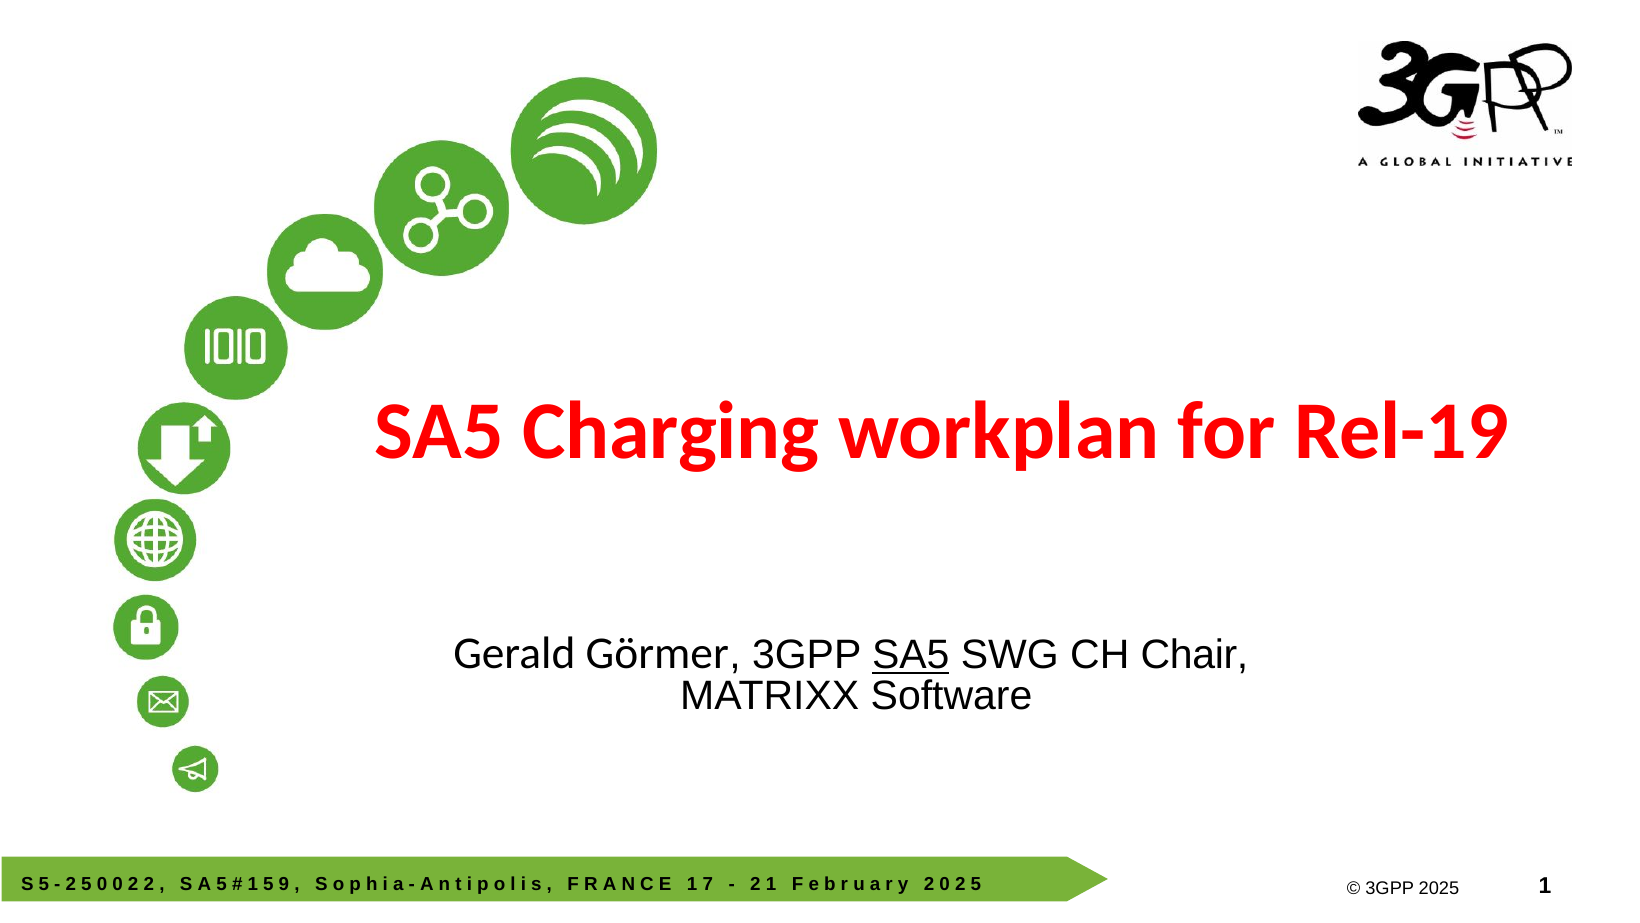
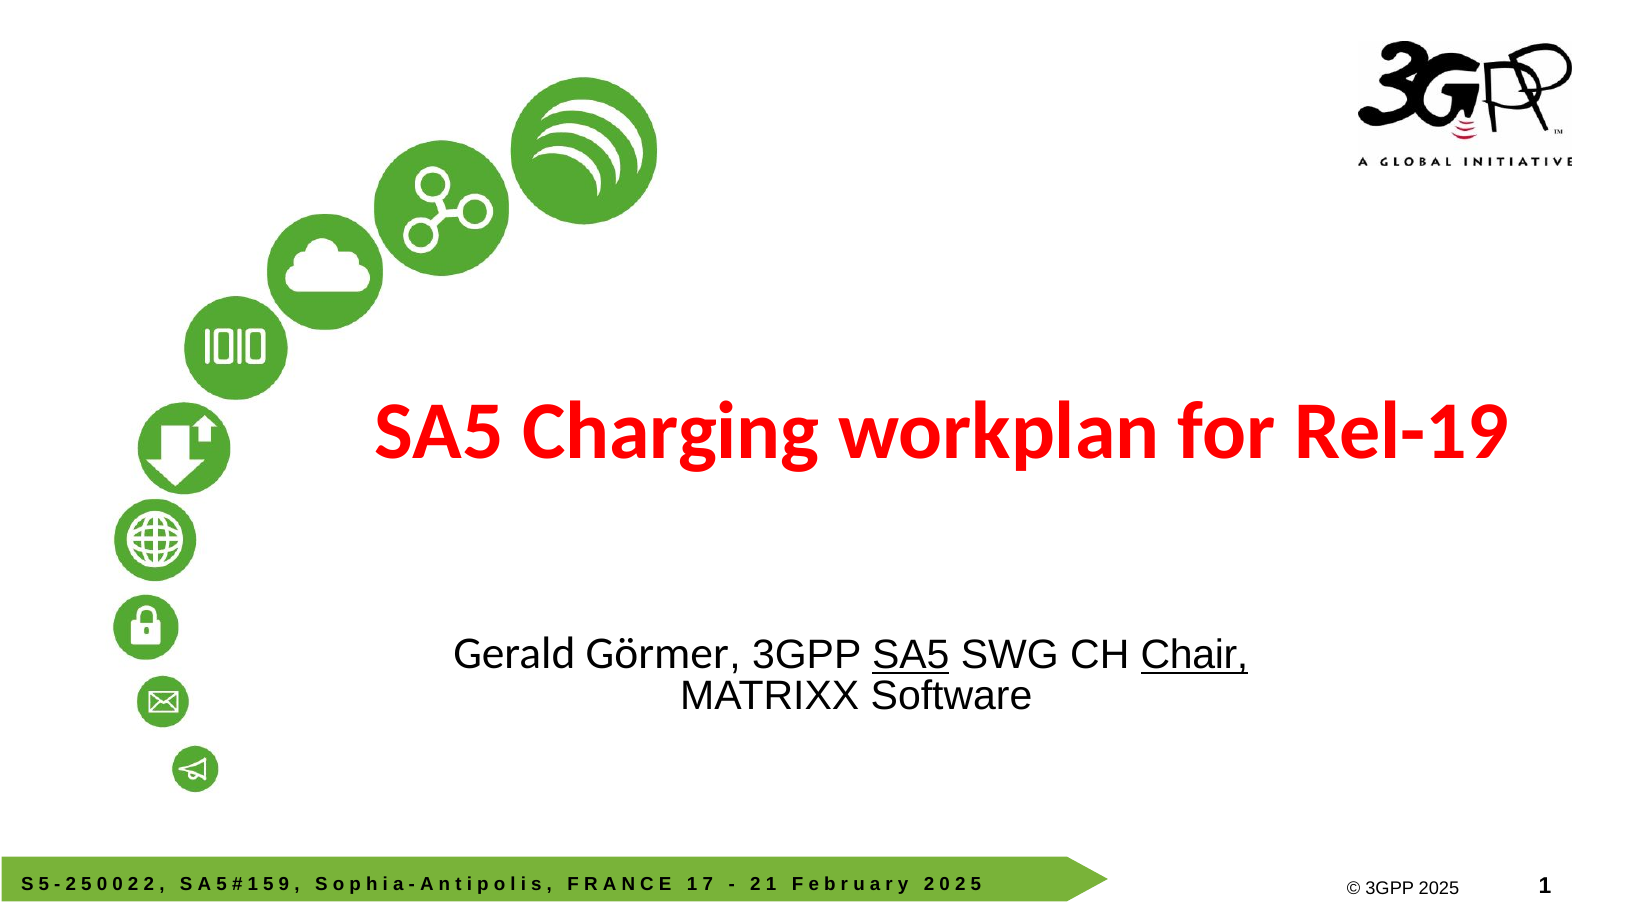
Chair underline: none -> present
